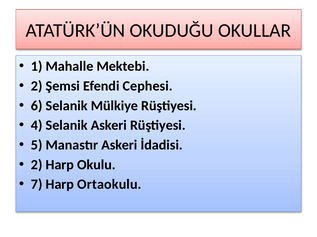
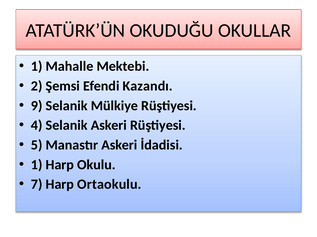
Cephesi: Cephesi -> Kazandı
6: 6 -> 9
2 at (37, 165): 2 -> 1
